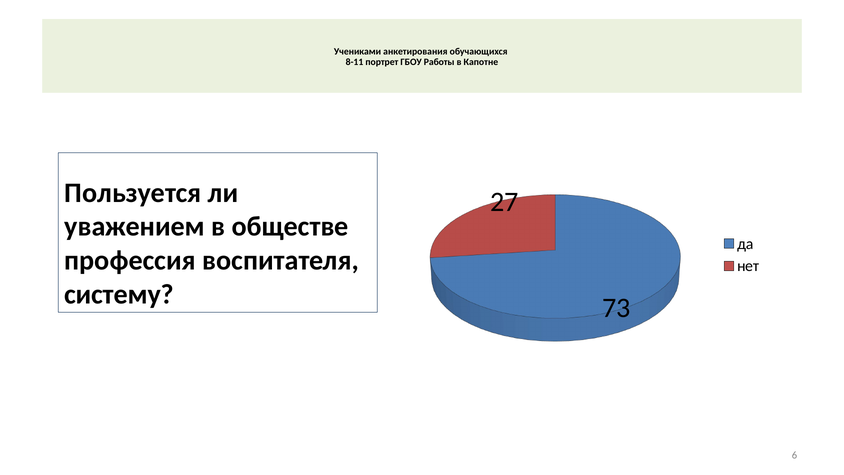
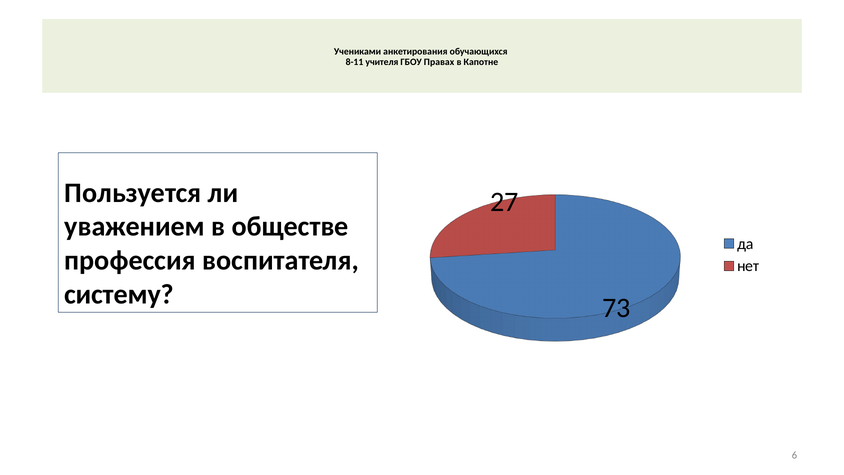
портрет: портрет -> учителя
Работы: Работы -> Правах
